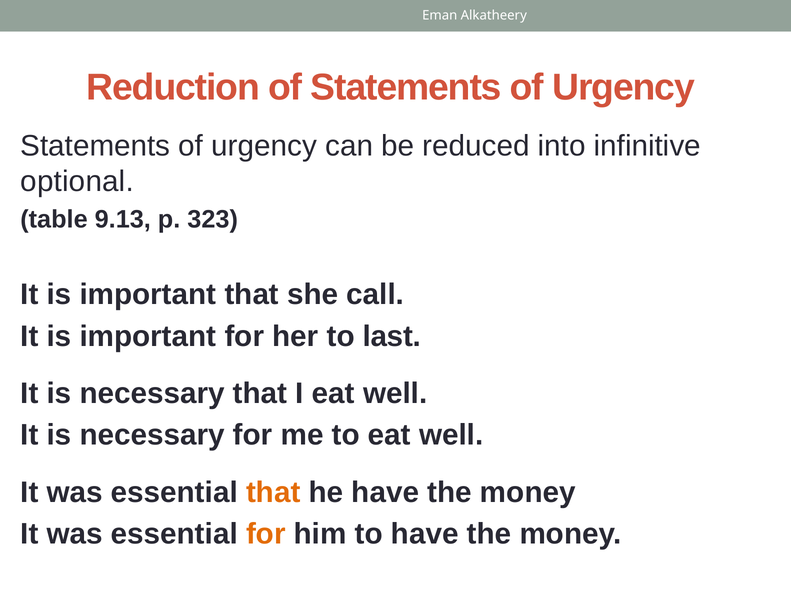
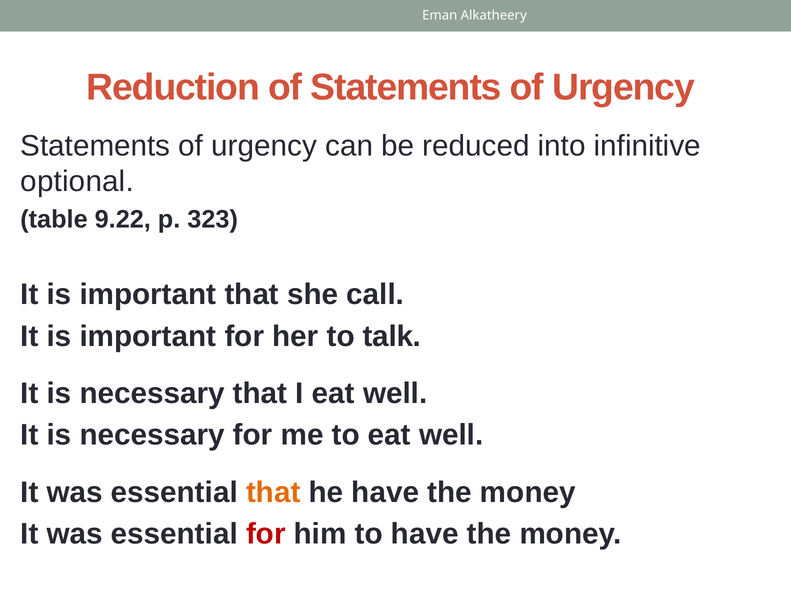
9.13: 9.13 -> 9.22
last: last -> talk
for at (266, 534) colour: orange -> red
